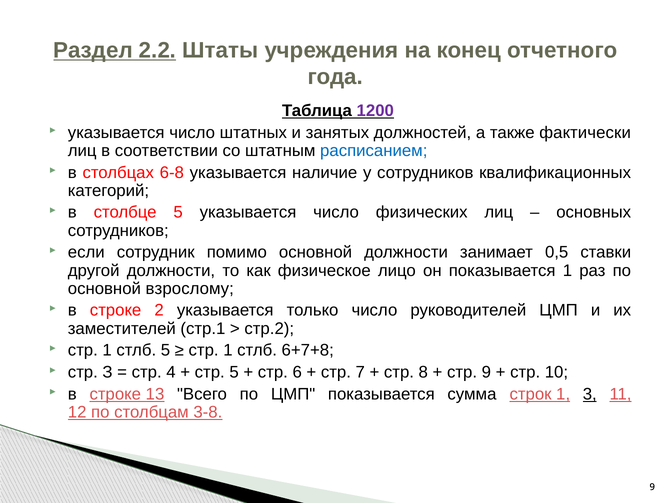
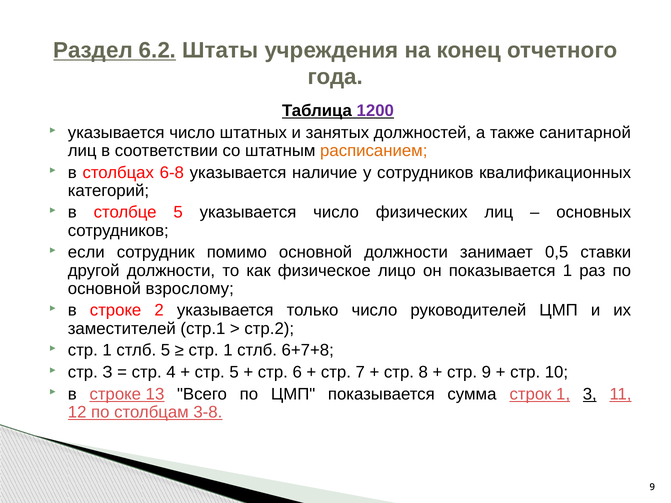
2.2: 2.2 -> 6.2
фактически: фактически -> санитарной
расписанием colour: blue -> orange
